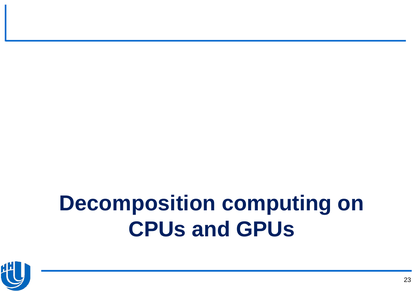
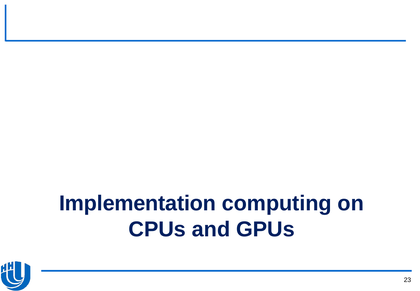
Decomposition: Decomposition -> Implementation
